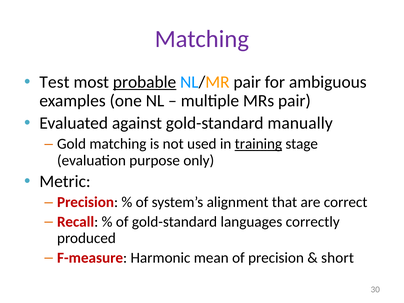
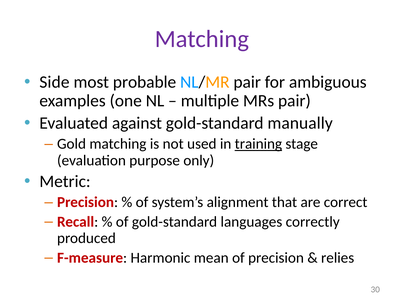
Test: Test -> Side
probable underline: present -> none
short: short -> relies
